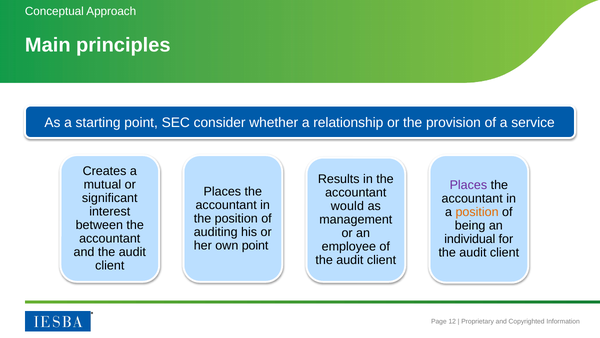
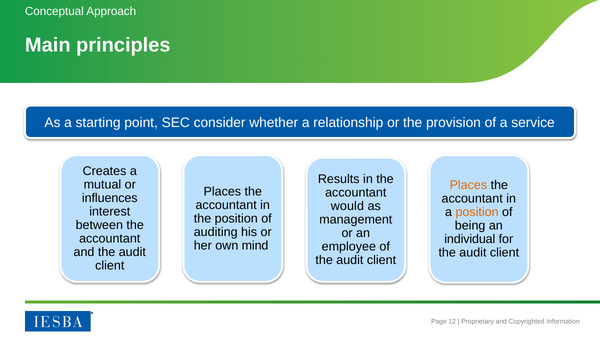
Places at (468, 185) colour: purple -> orange
significant: significant -> influences
own point: point -> mind
